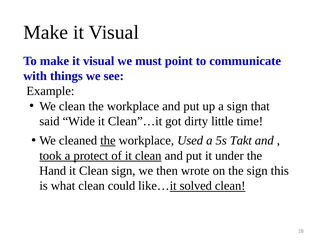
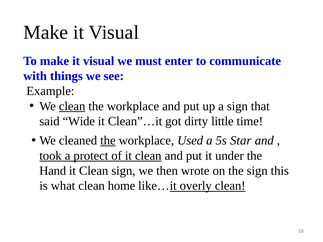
point: point -> enter
clean at (72, 106) underline: none -> present
Takt: Takt -> Star
could: could -> home
solved: solved -> overly
